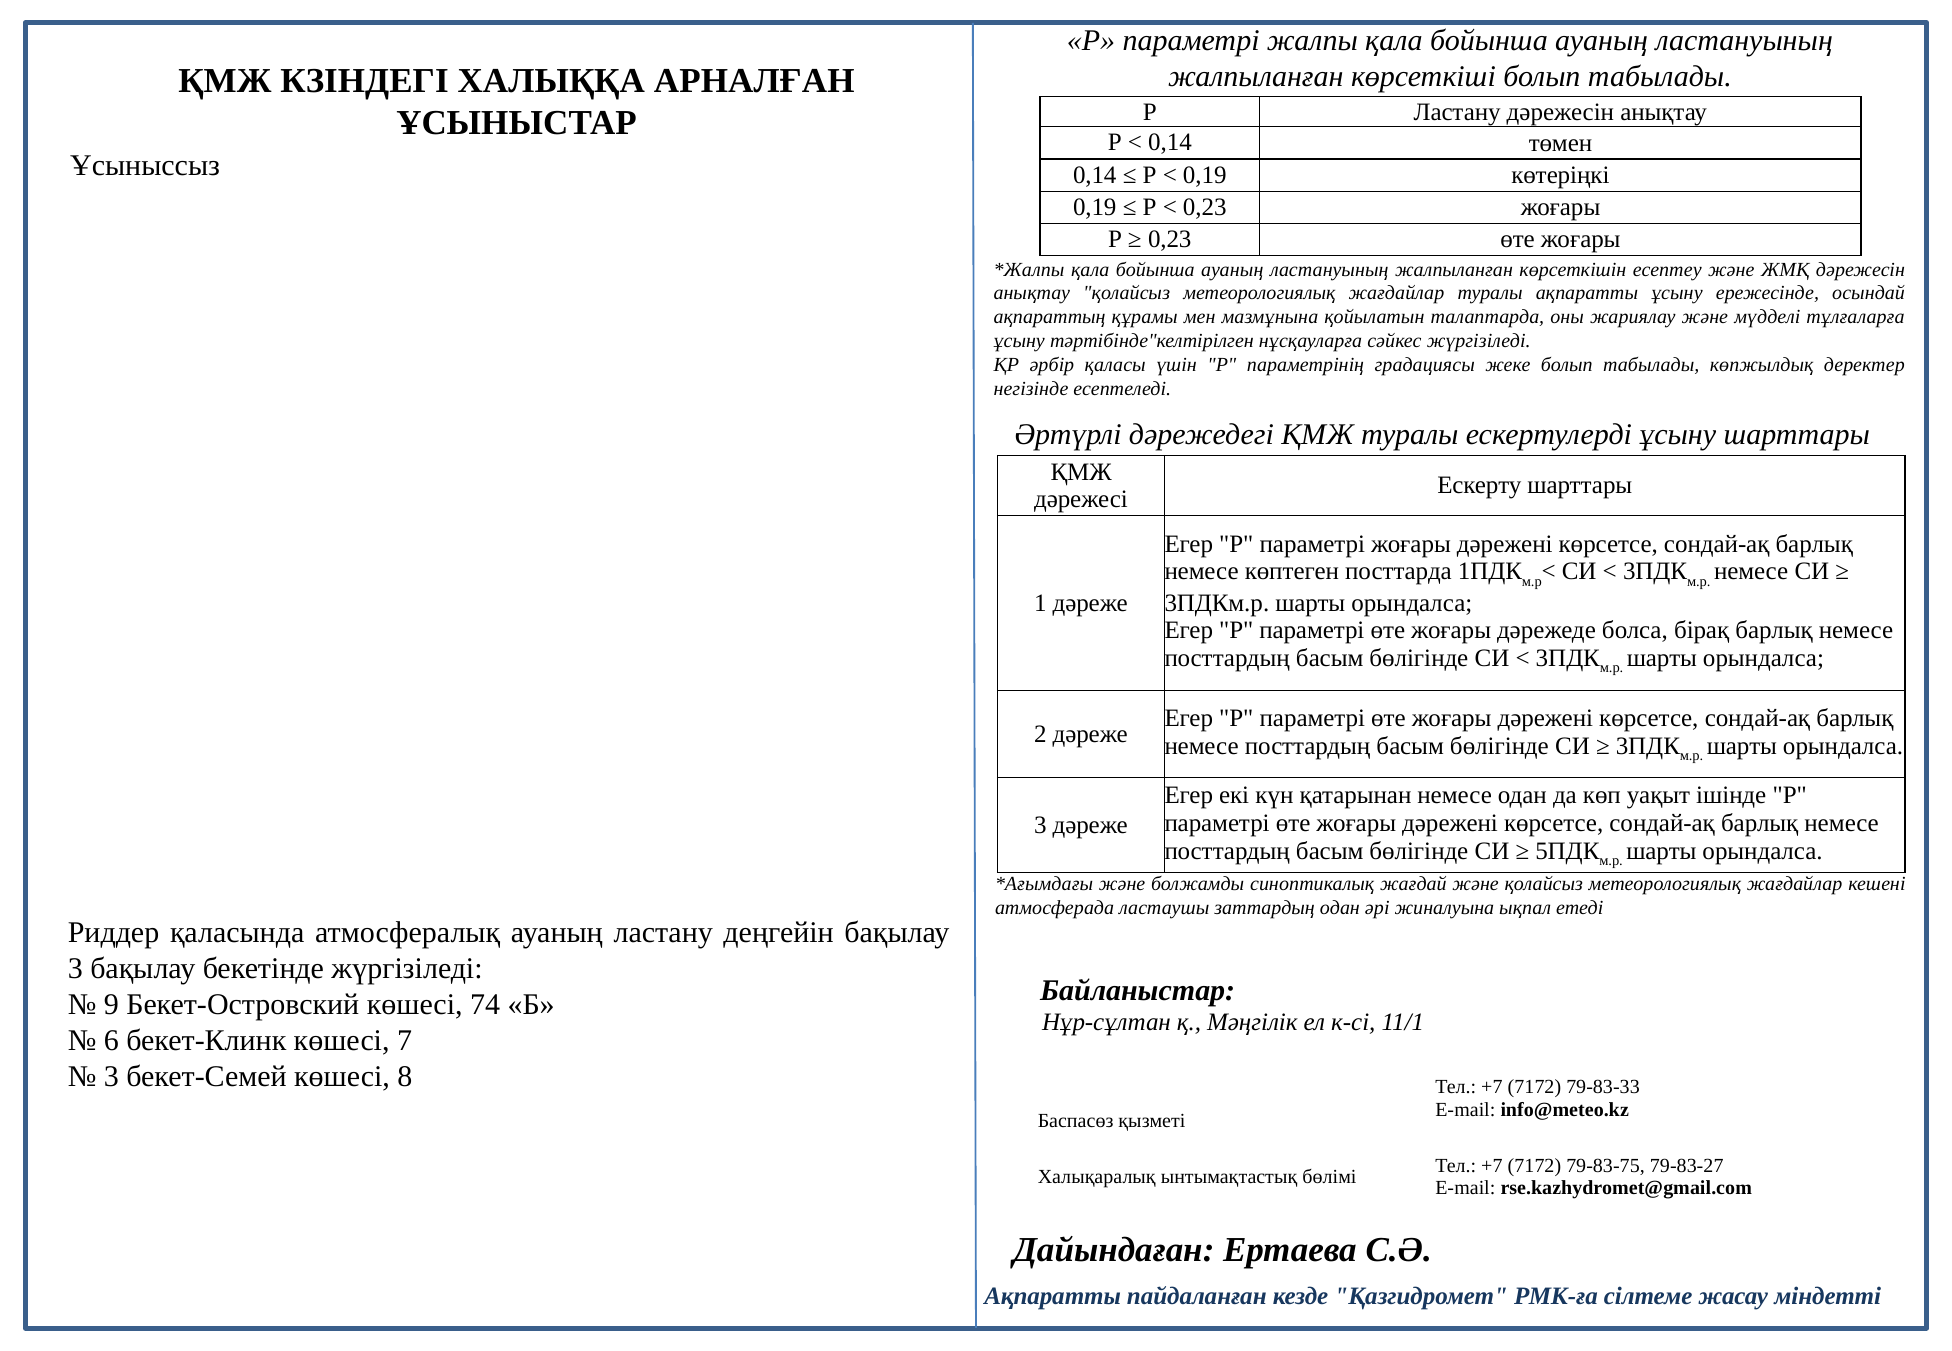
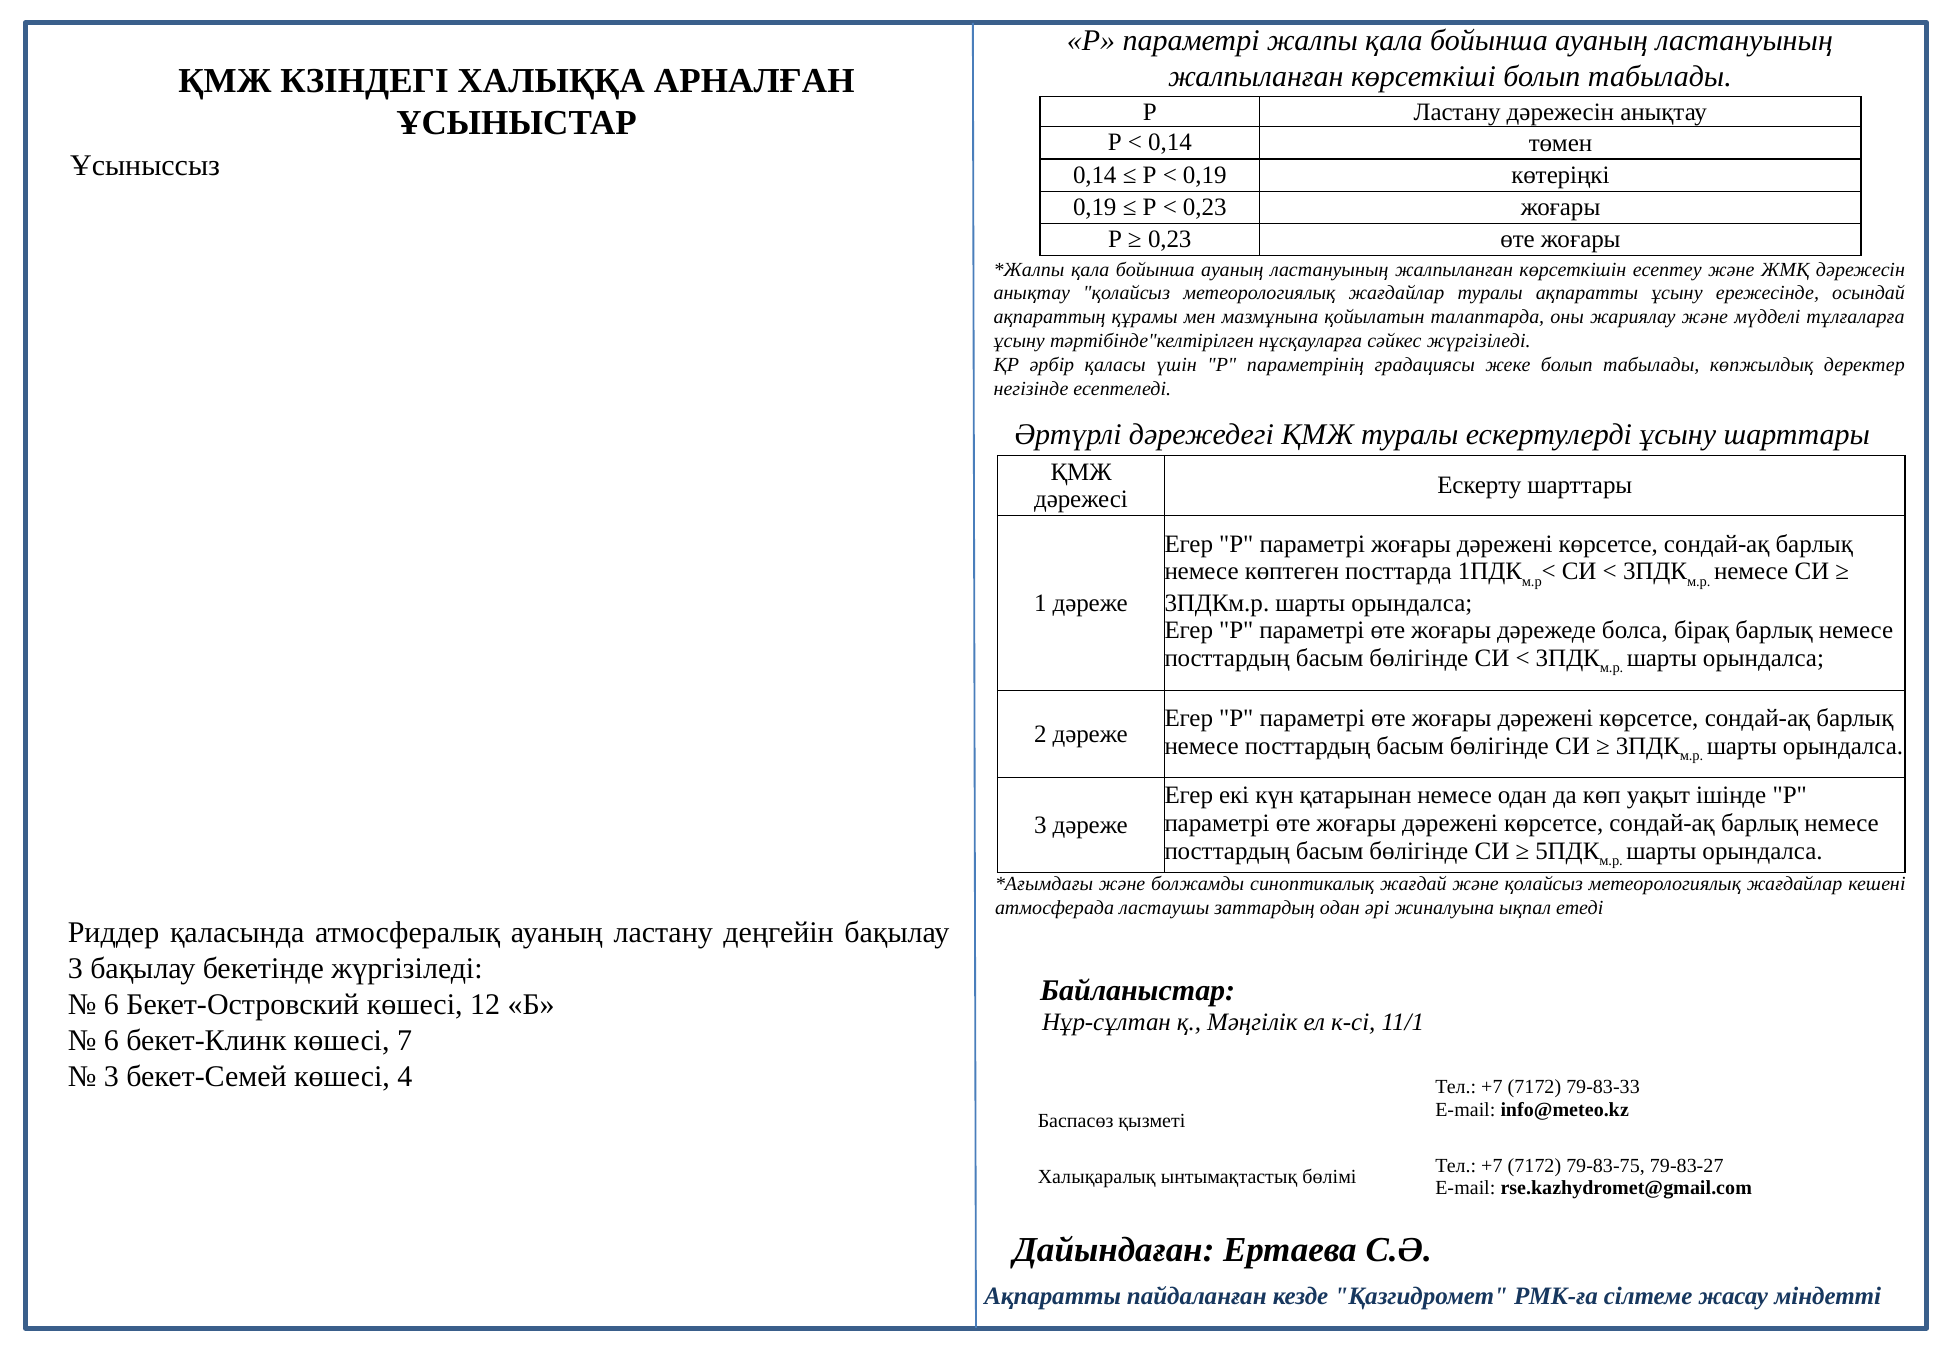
9 at (111, 1005): 9 -> 6
74: 74 -> 12
8: 8 -> 4
